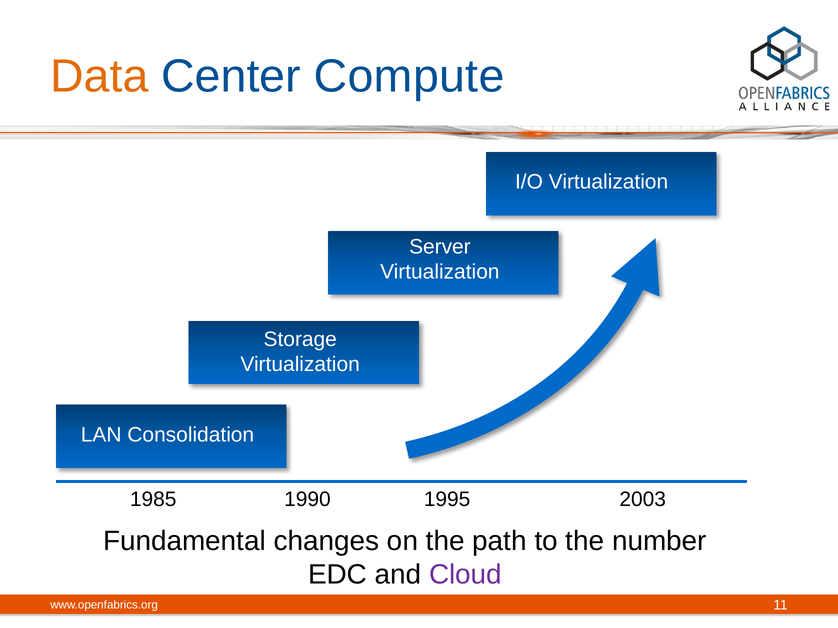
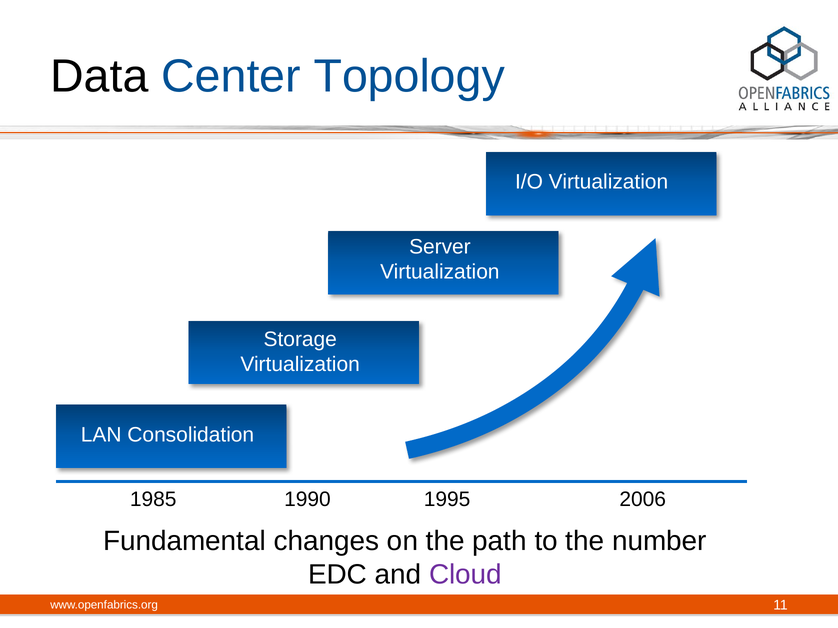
Data colour: orange -> black
Compute: Compute -> Topology
2003: 2003 -> 2006
